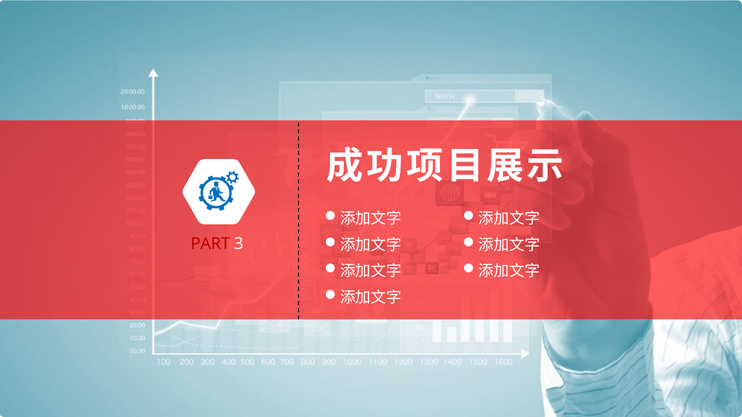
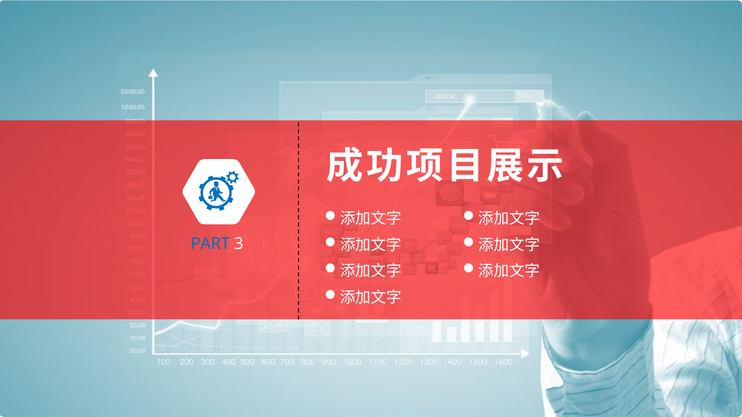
PART colour: red -> blue
